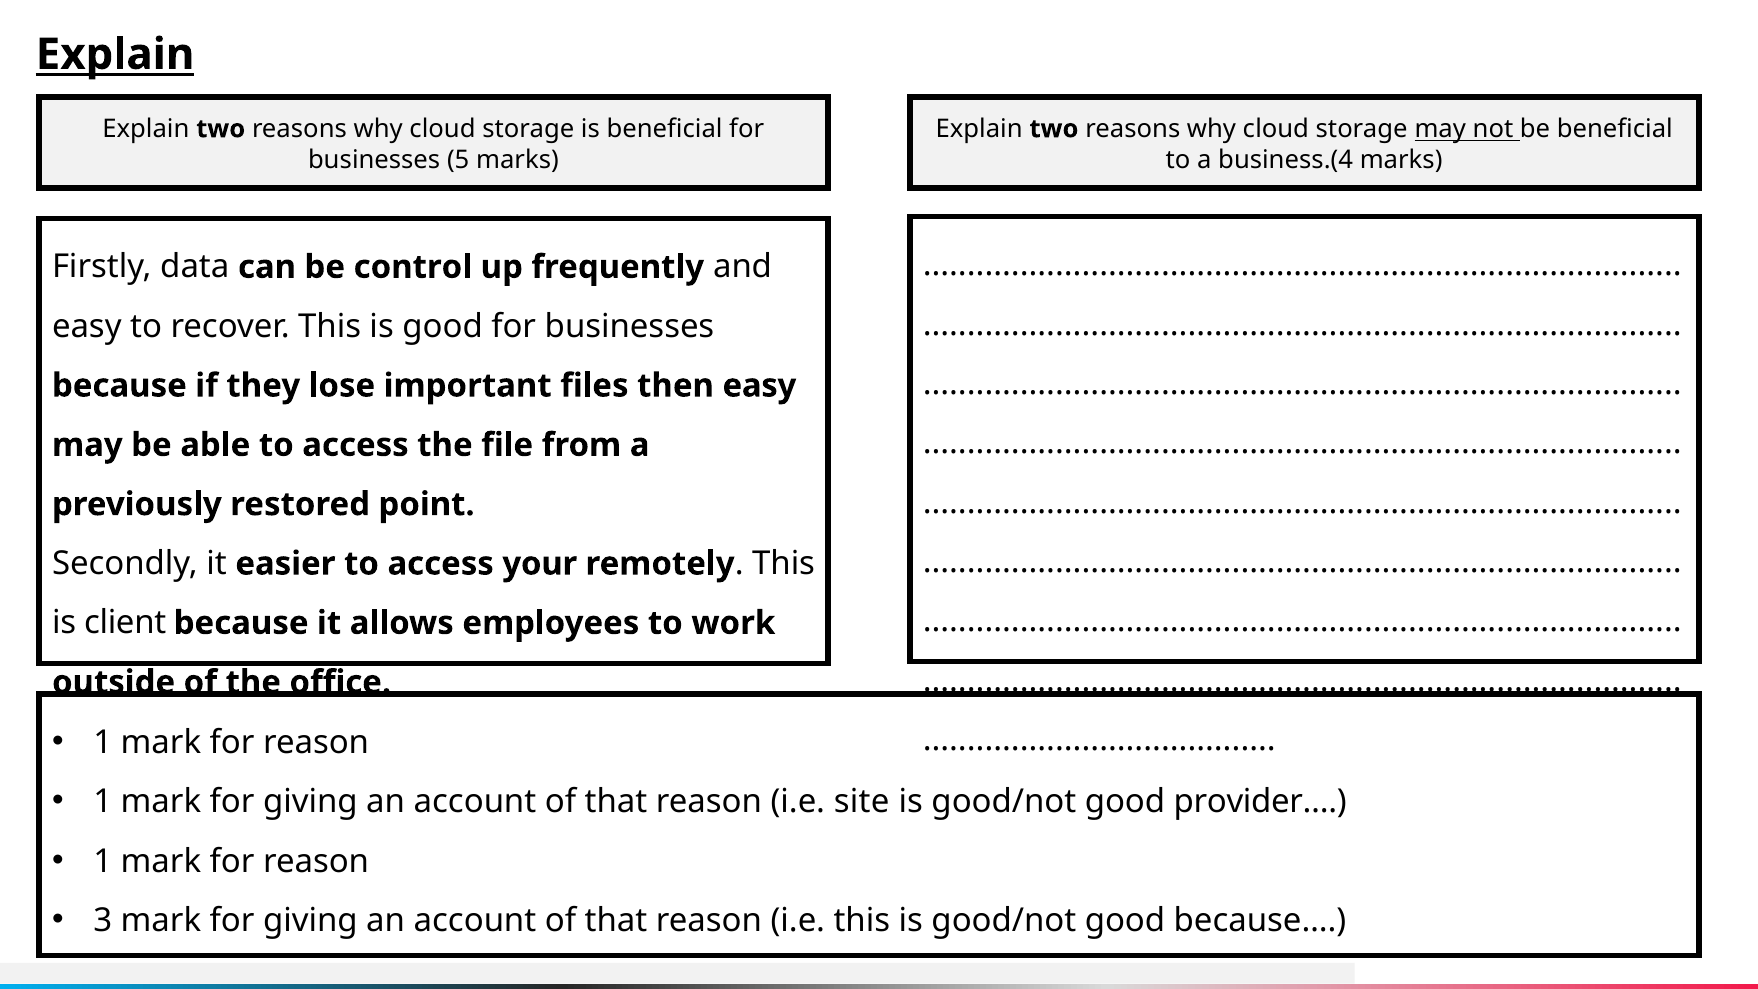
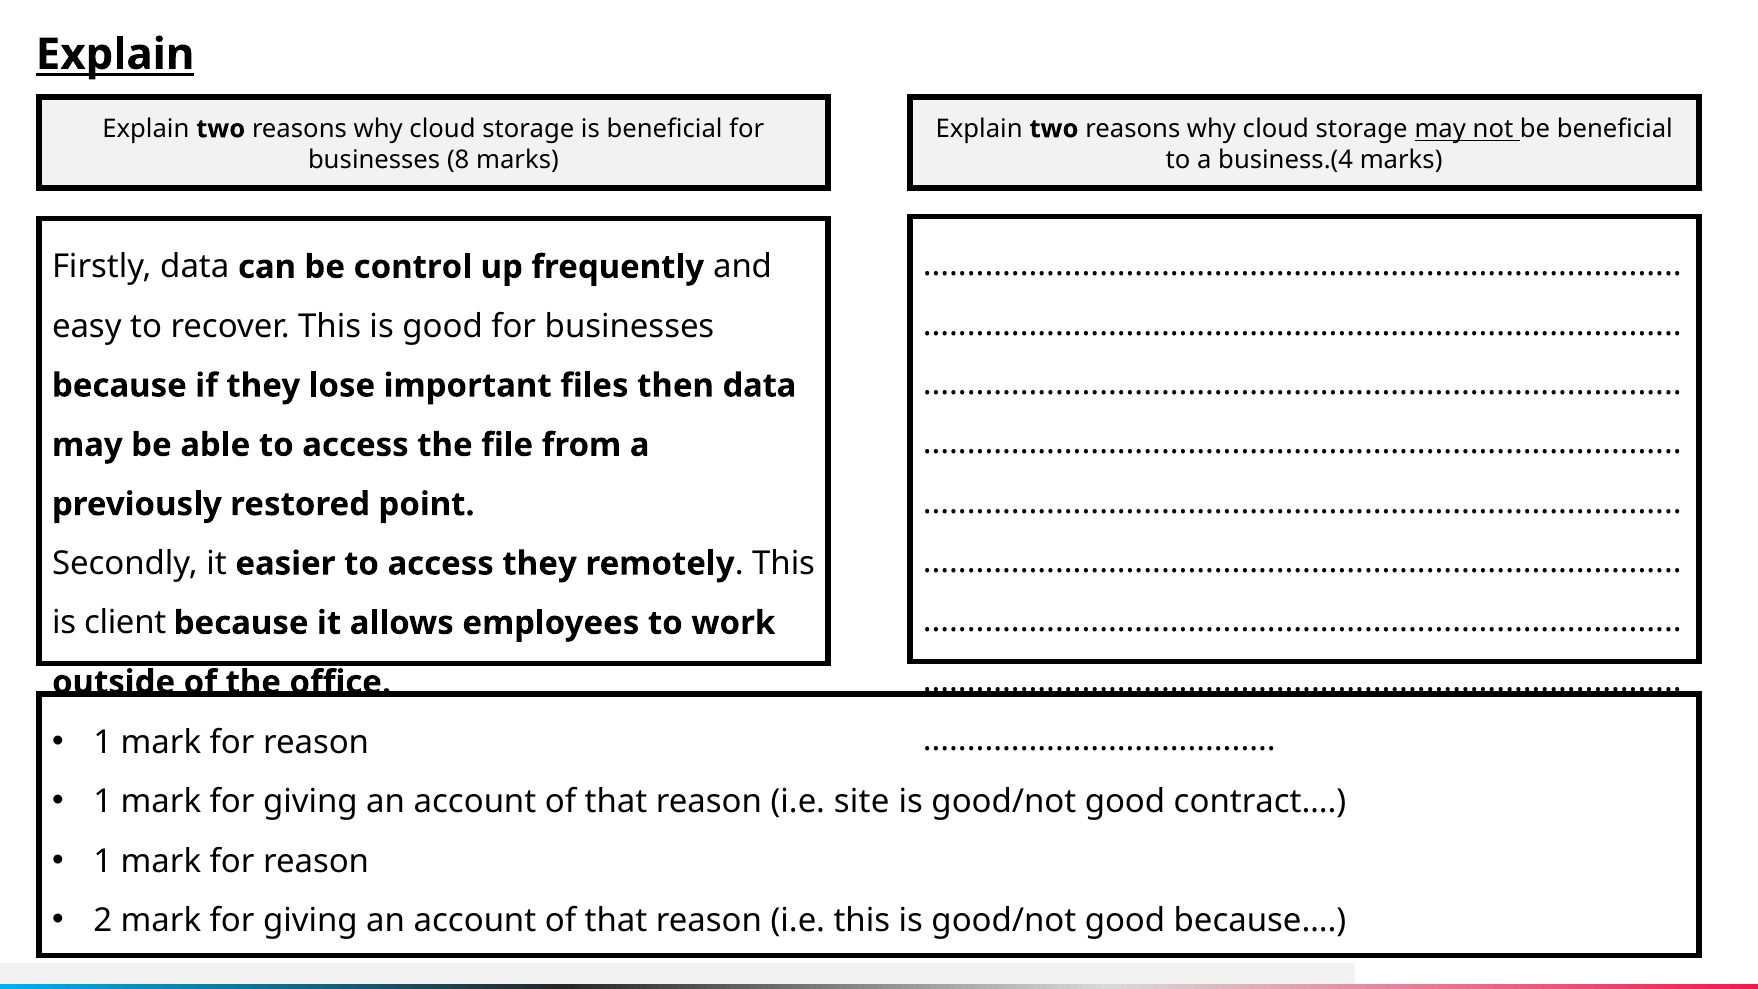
5: 5 -> 8
then easy: easy -> data
access your: your -> they
provider…: provider… -> contract…
3: 3 -> 2
